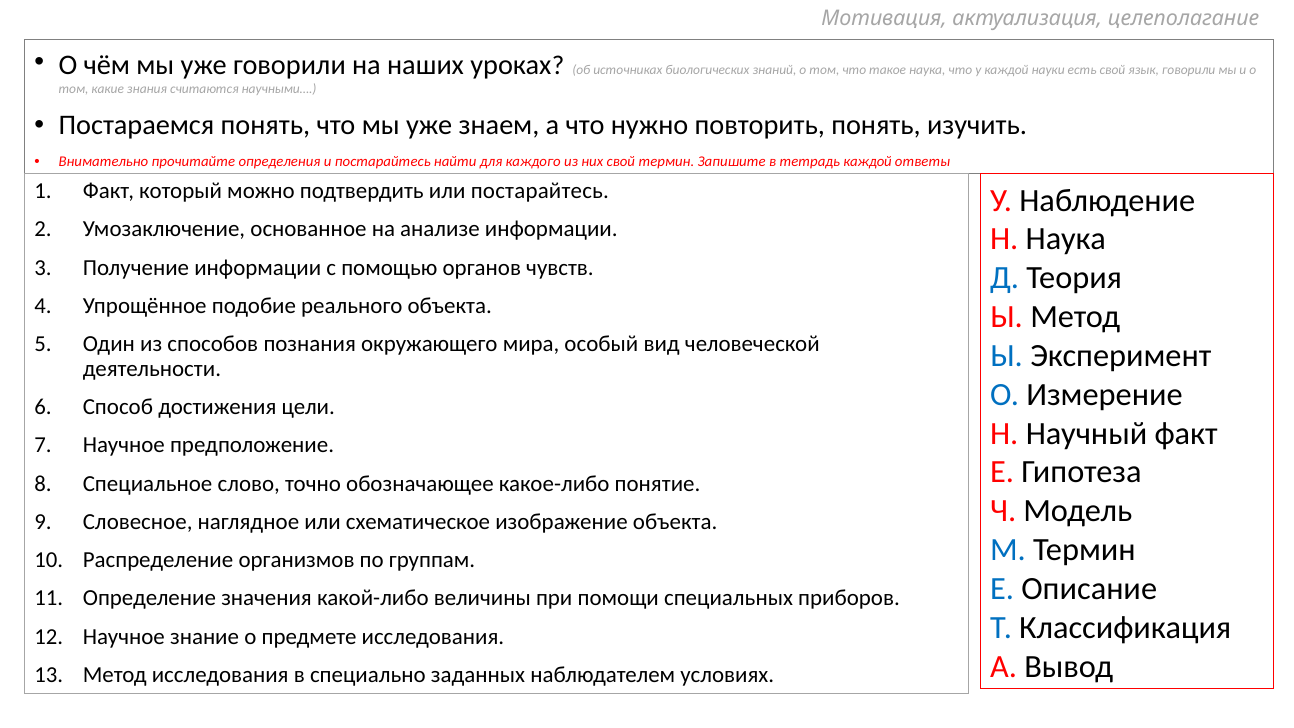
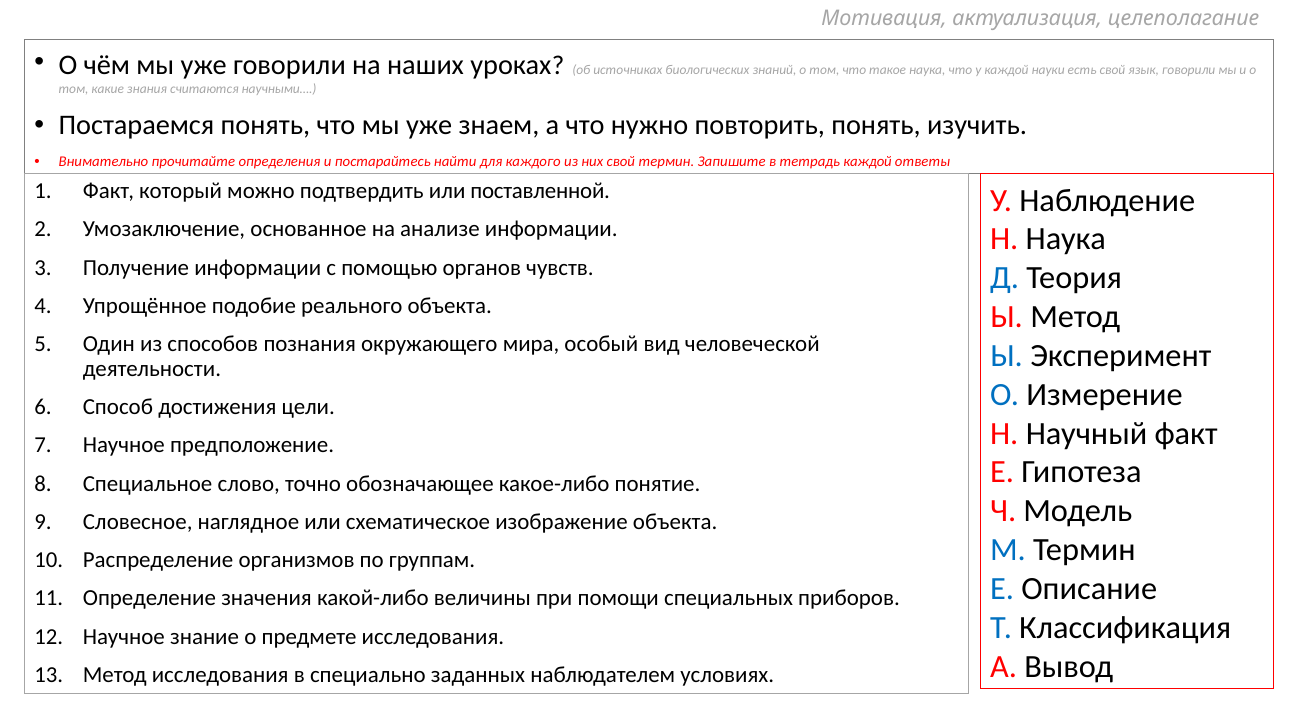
или постарайтесь: постарайтесь -> поставленной
